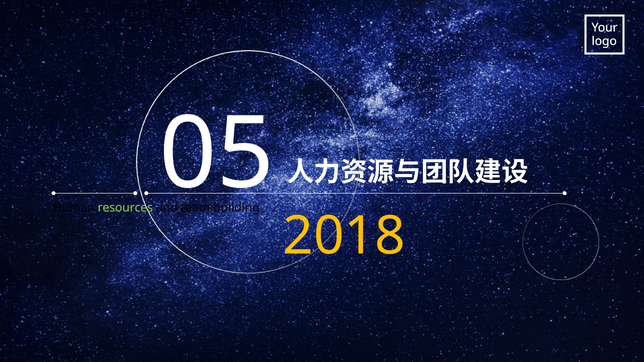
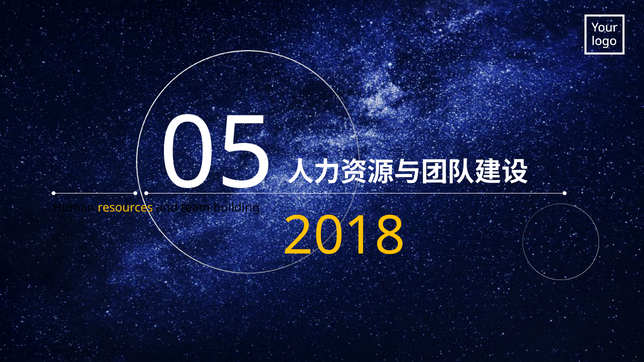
resources colour: light green -> yellow
